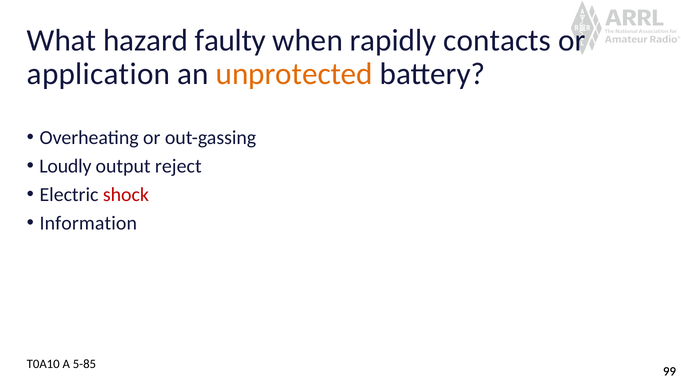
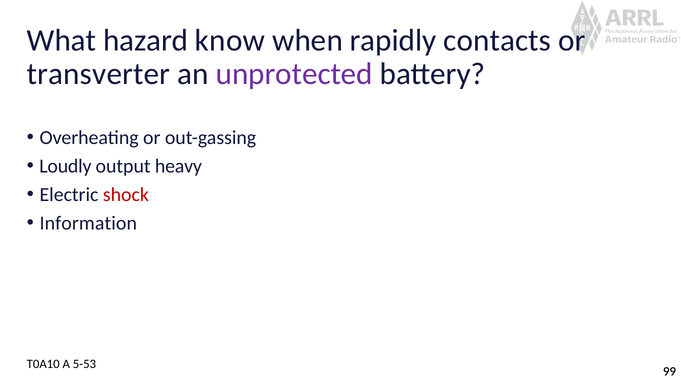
faulty: faulty -> know
application: application -> transverter
unprotected colour: orange -> purple
reject: reject -> heavy
5-85: 5-85 -> 5-53
